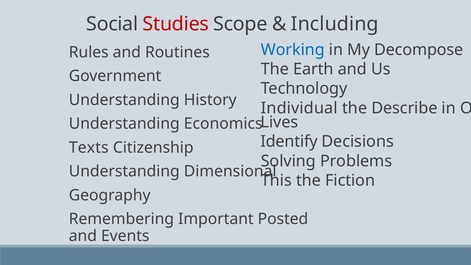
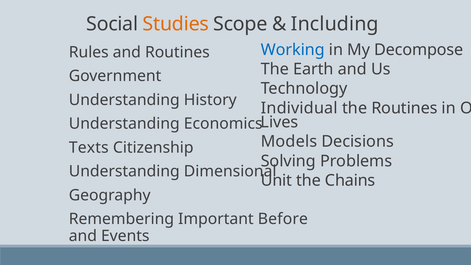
Studies colour: red -> orange
the Describe: Describe -> Routines
Identify: Identify -> Models
This: This -> Unit
Fiction: Fiction -> Chains
Posted: Posted -> Before
